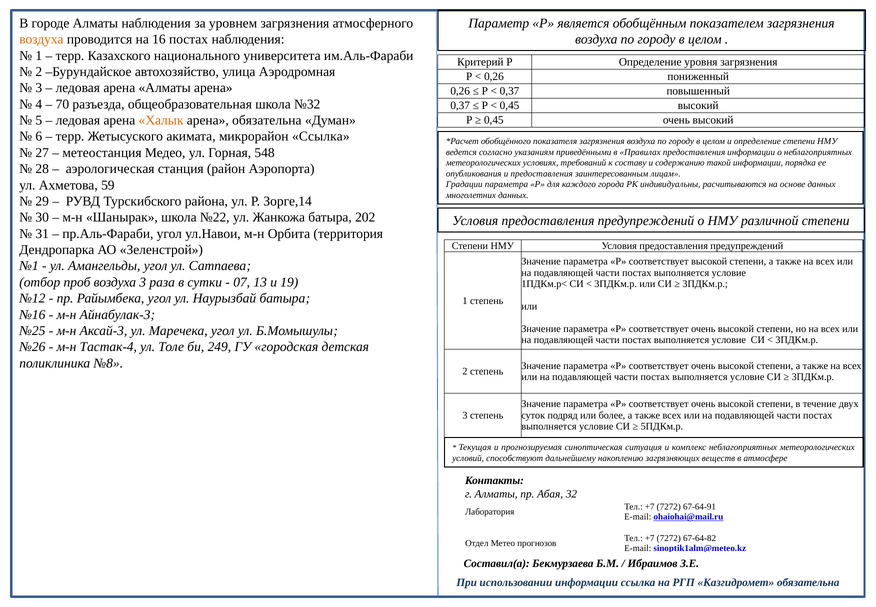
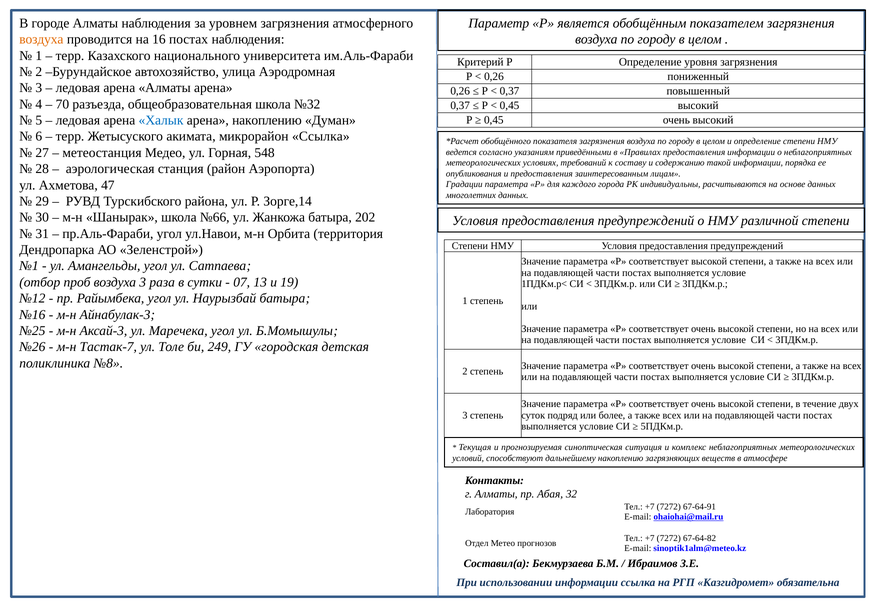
Халык colour: orange -> blue
арена обязательна: обязательна -> накоплению
59: 59 -> 47
№22: №22 -> №66
Тастак-4: Тастак-4 -> Тастак-7
